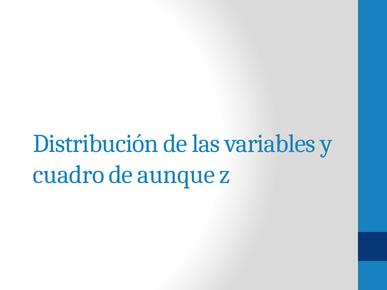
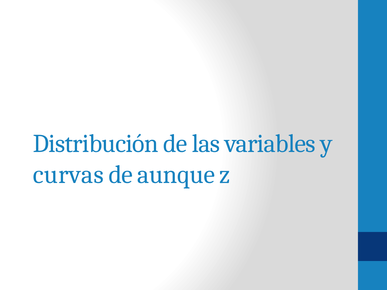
cuadro: cuadro -> curvas
